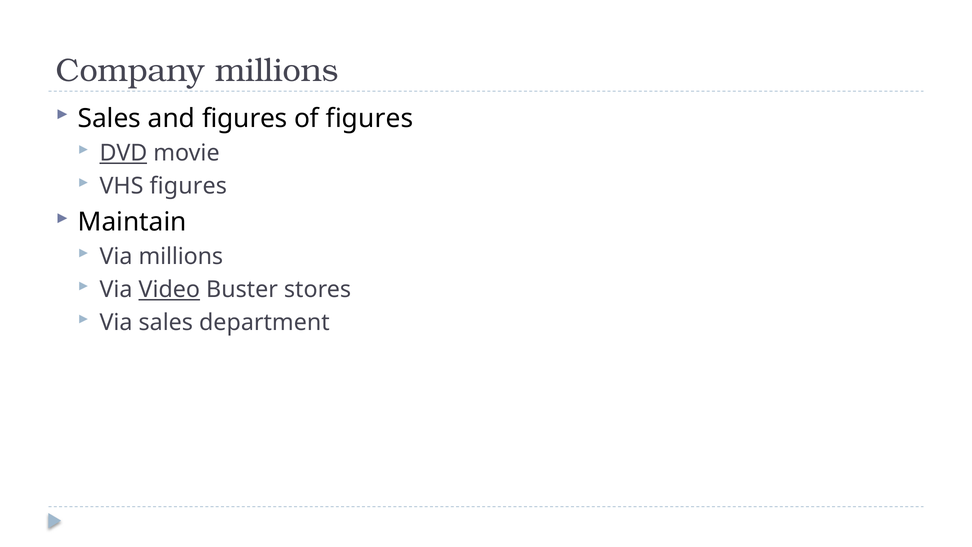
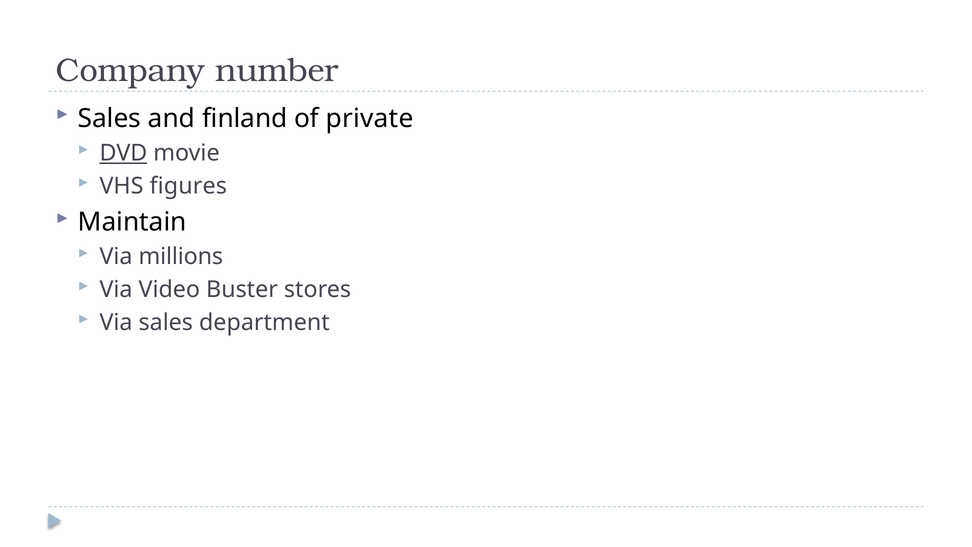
Company millions: millions -> number
and figures: figures -> finland
of figures: figures -> private
Video underline: present -> none
